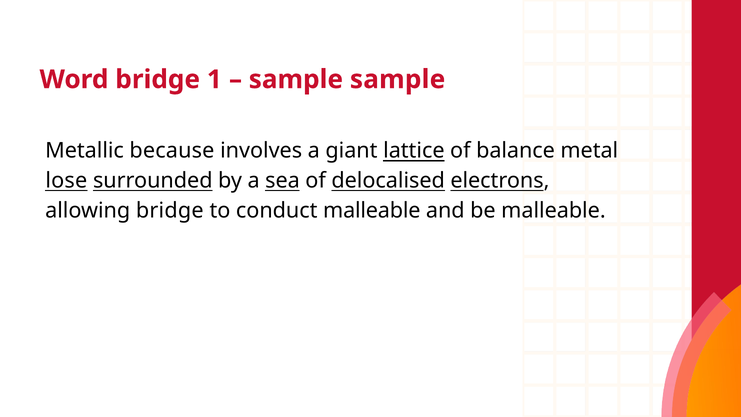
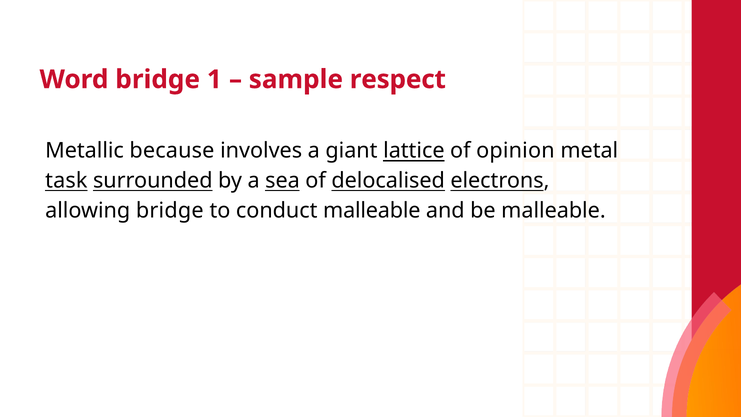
sample sample: sample -> respect
balance: balance -> opinion
lose: lose -> task
